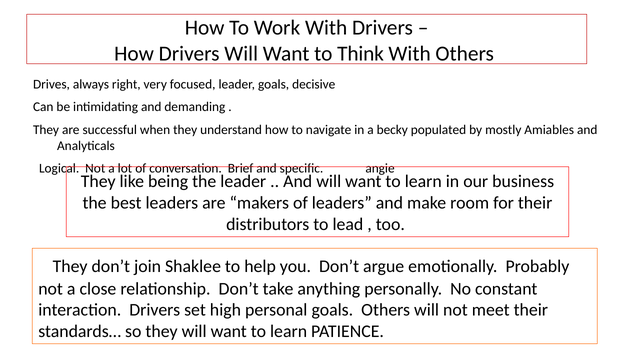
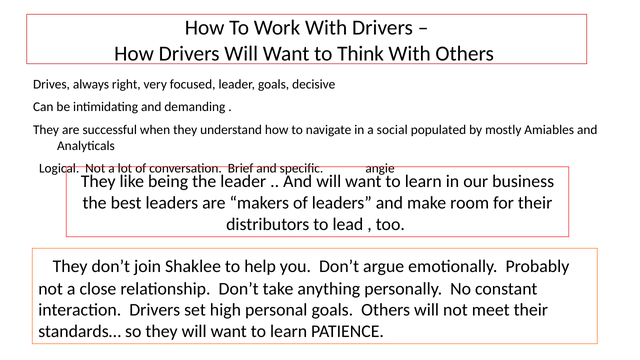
becky: becky -> social
